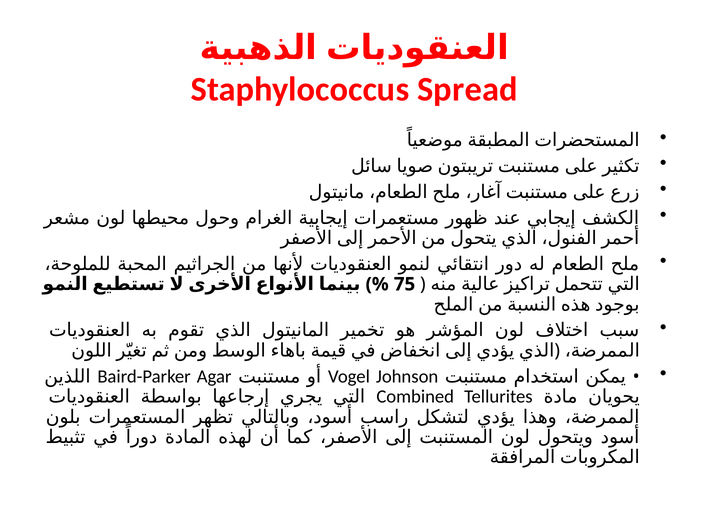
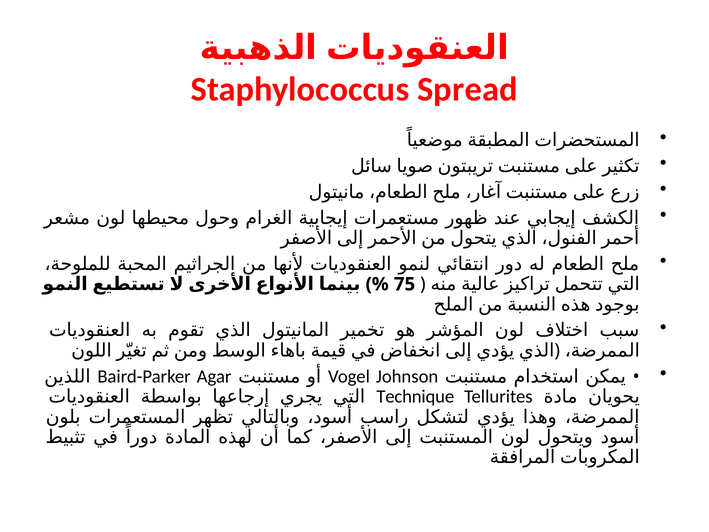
Combined: Combined -> Technique
